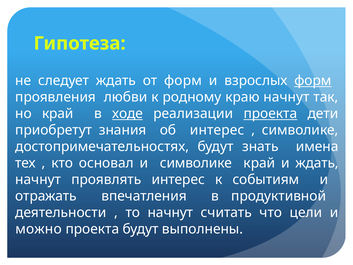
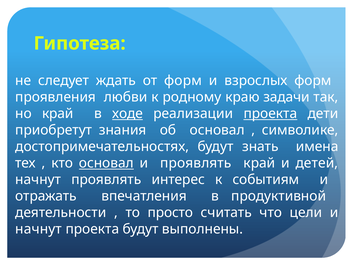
форм at (313, 81) underline: present -> none
краю начнут: начнут -> задачи
об интерес: интерес -> основал
основал at (106, 163) underline: none -> present
и символике: символике -> проявлять
и ждать: ждать -> детей
то начнут: начнут -> просто
можно at (39, 229): можно -> начнут
